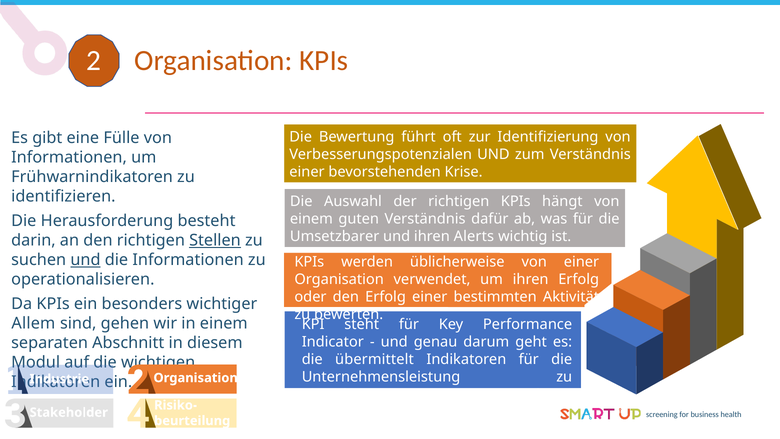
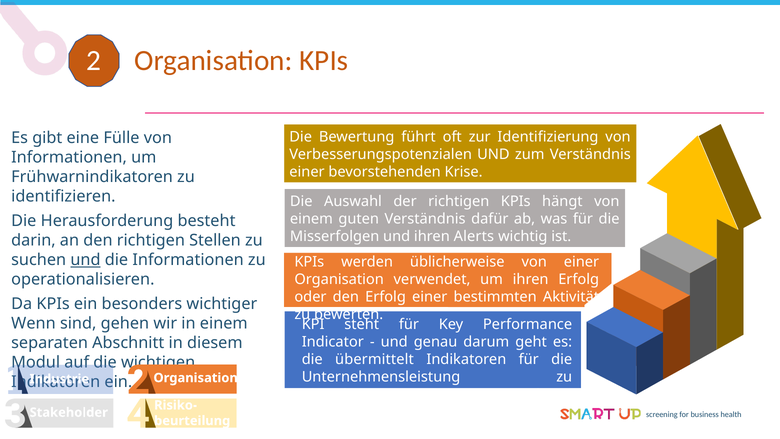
Umsetzbarer: Umsetzbarer -> Misserfolgen
Stellen underline: present -> none
Allem: Allem -> Wenn
